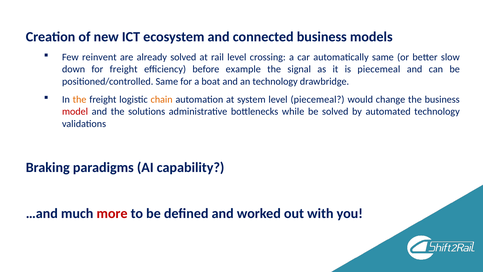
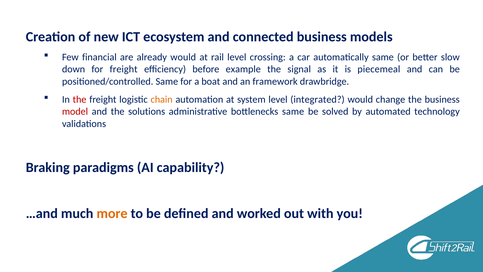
reinvent: reinvent -> financial
already solved: solved -> would
an technology: technology -> framework
the at (80, 99) colour: orange -> red
level piecemeal: piecemeal -> integrated
bottlenecks while: while -> same
more colour: red -> orange
